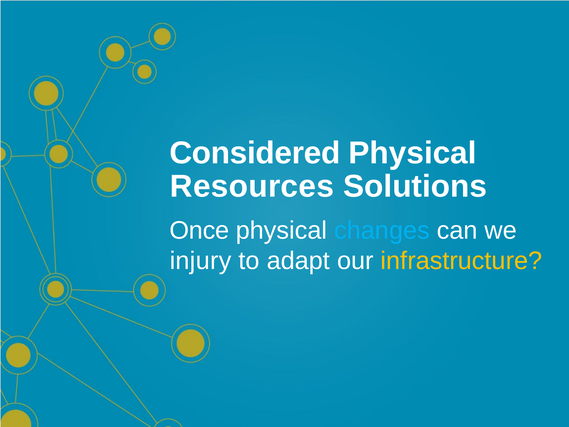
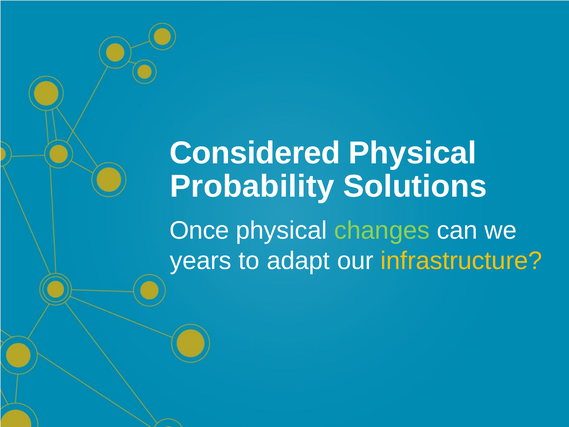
Resources: Resources -> Probability
changes colour: light blue -> light green
injury: injury -> years
